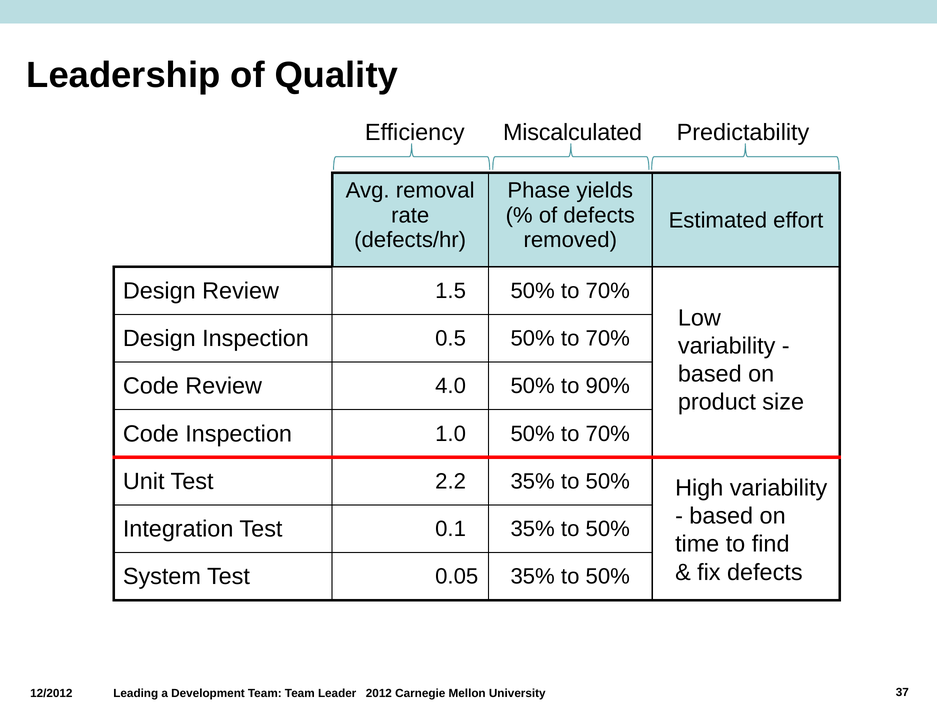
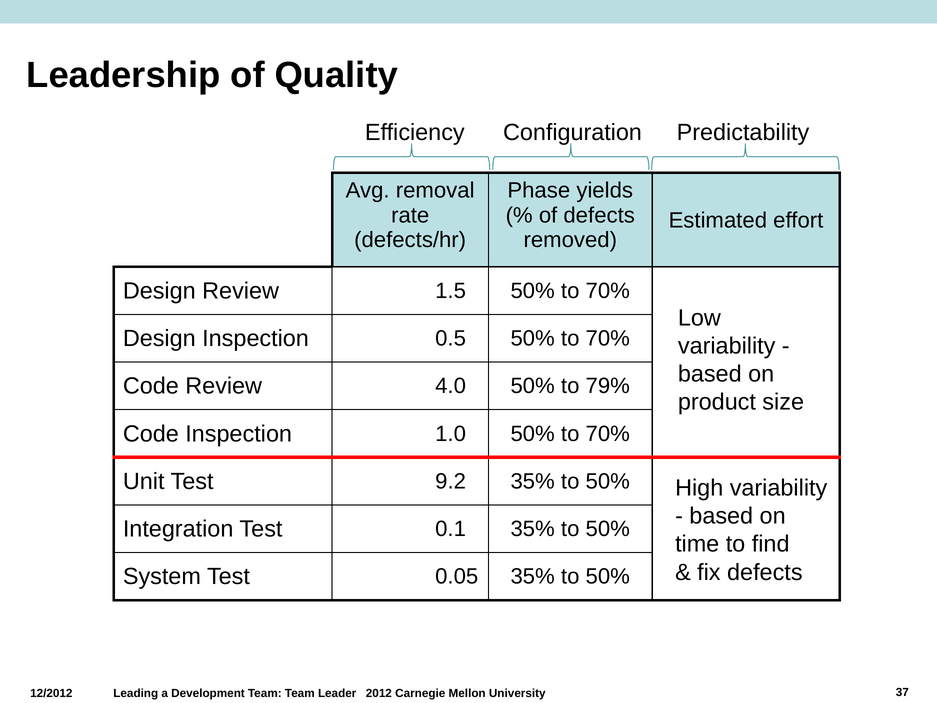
Miscalculated: Miscalculated -> Configuration
90%: 90% -> 79%
2.2: 2.2 -> 9.2
